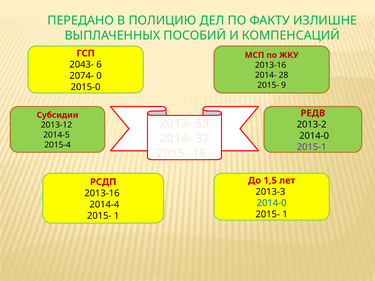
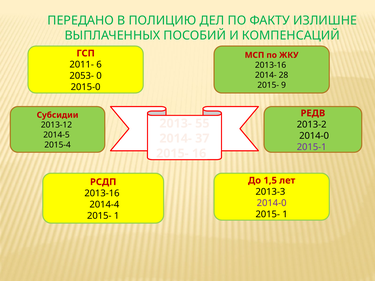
2043-: 2043- -> 2011-
2074-: 2074- -> 2053-
2014-0 at (272, 203) colour: blue -> purple
